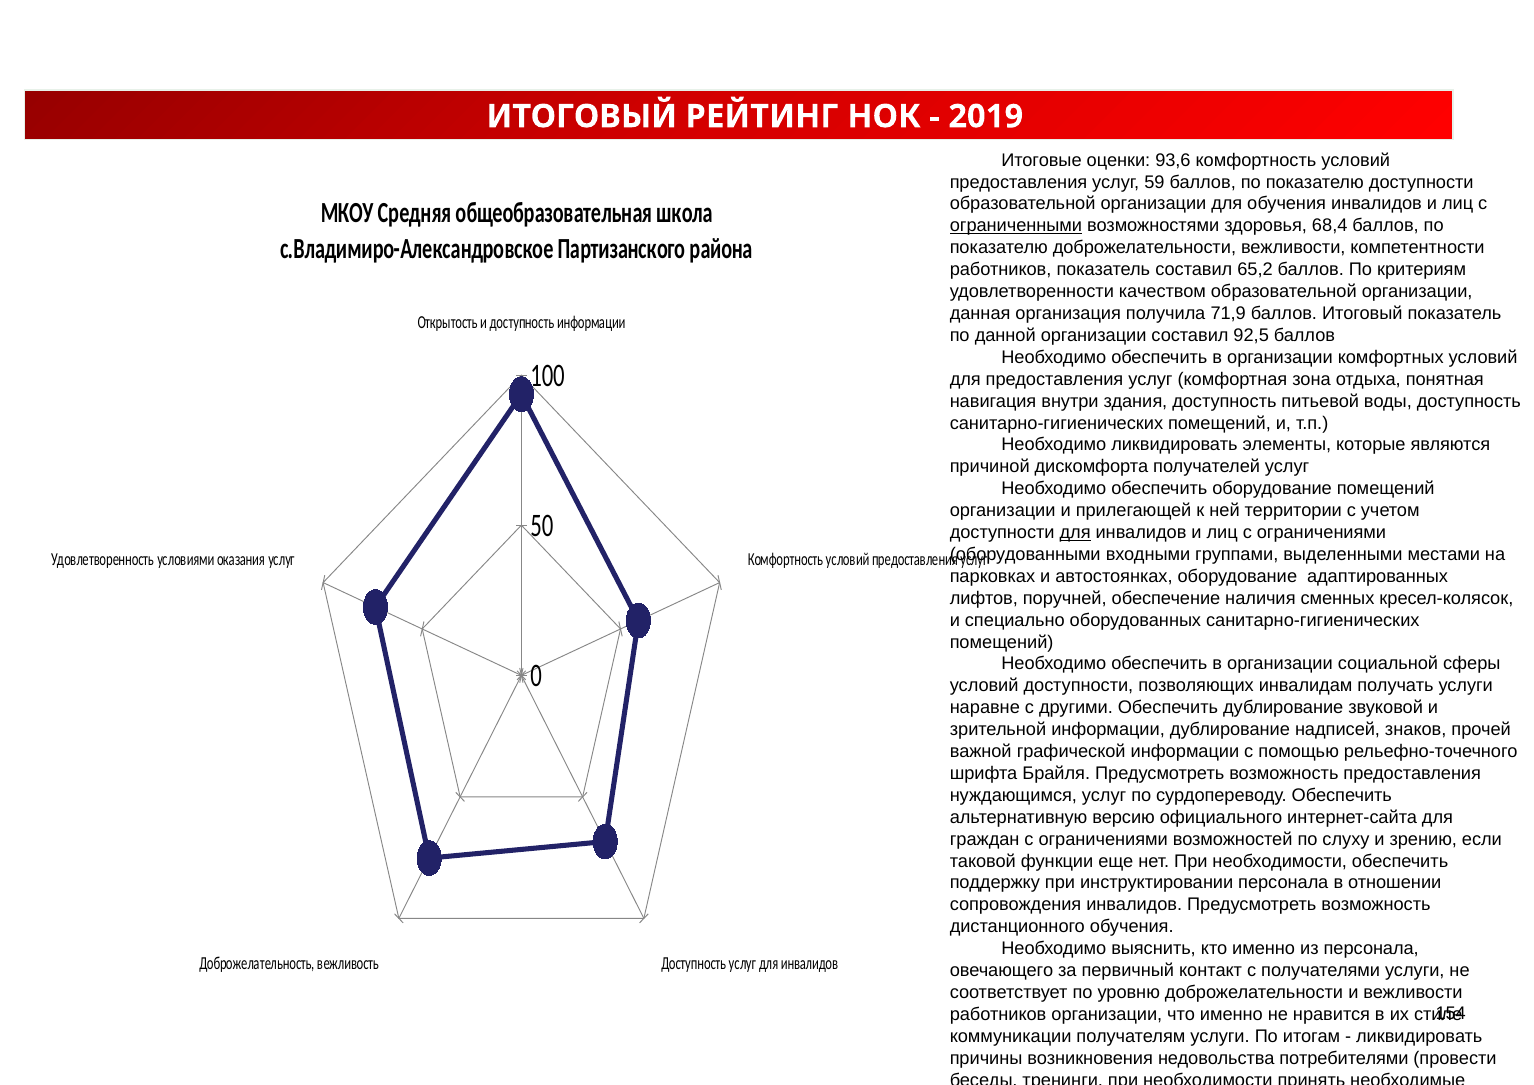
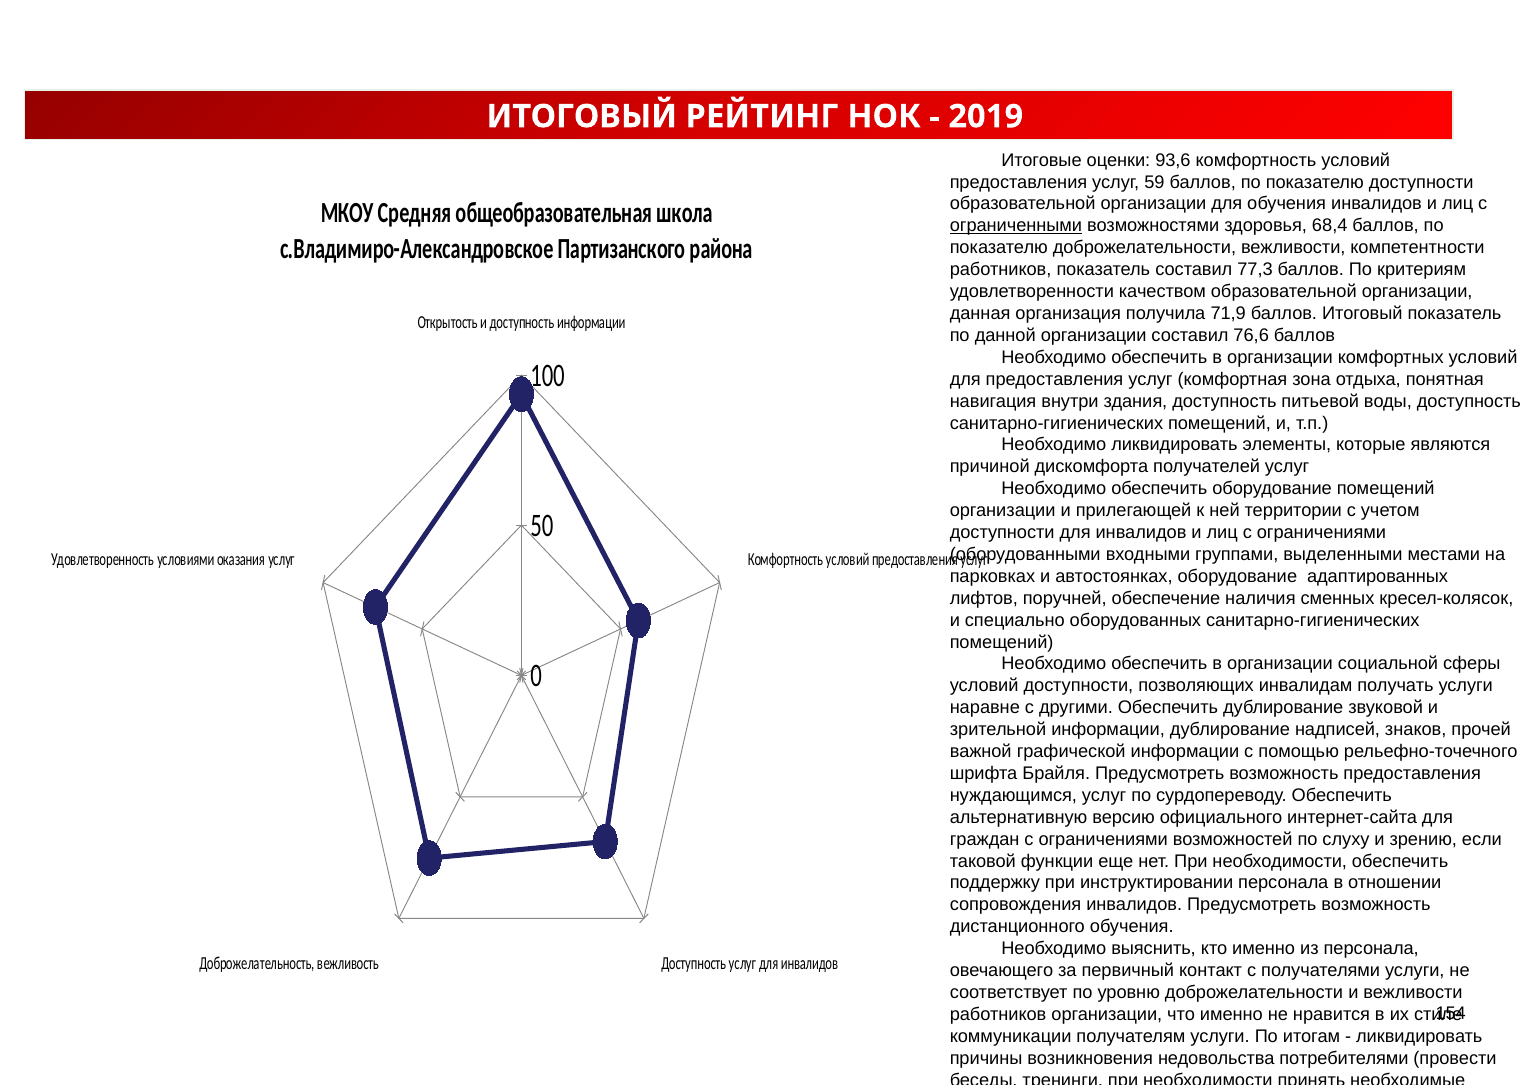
65,2: 65,2 -> 77,3
92,5: 92,5 -> 76,6
для at (1075, 532) underline: present -> none
